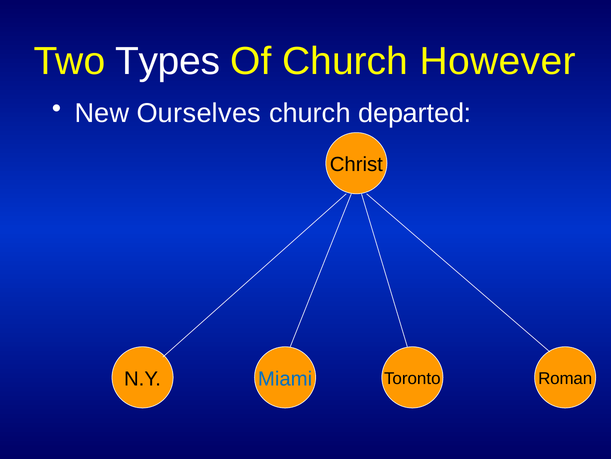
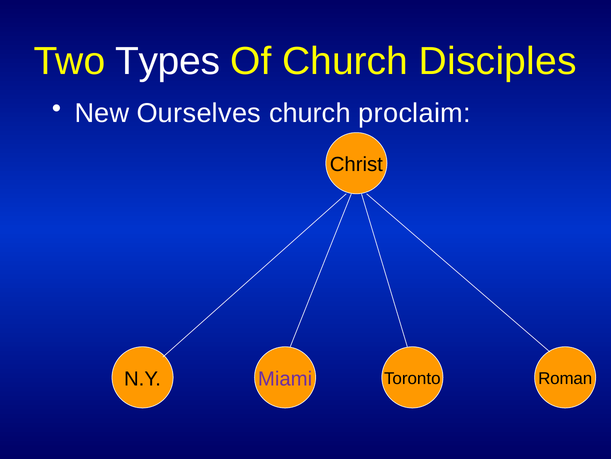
However: However -> Disciples
departed: departed -> proclaim
Miami colour: blue -> purple
